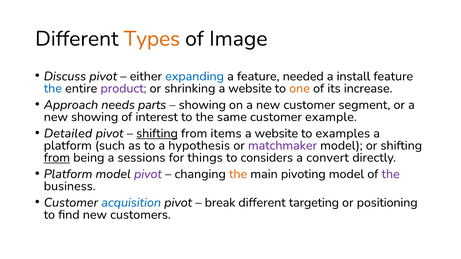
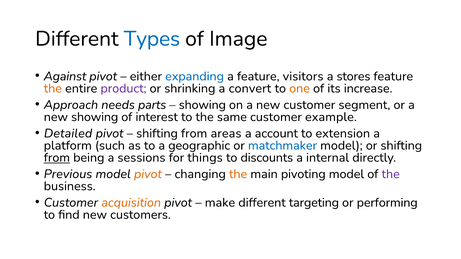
Types colour: orange -> blue
Discuss: Discuss -> Against
needed: needed -> visitors
install: install -> stores
the at (53, 88) colour: blue -> orange
shrinking a website: website -> convert
shifting at (157, 133) underline: present -> none
items: items -> areas
website at (276, 133): website -> account
examples: examples -> extension
hypothesis: hypothesis -> geographic
matchmaker colour: purple -> blue
considers: considers -> discounts
convert: convert -> internal
Platform at (68, 174): Platform -> Previous
pivot at (148, 174) colour: purple -> orange
acquisition colour: blue -> orange
break: break -> make
positioning: positioning -> performing
